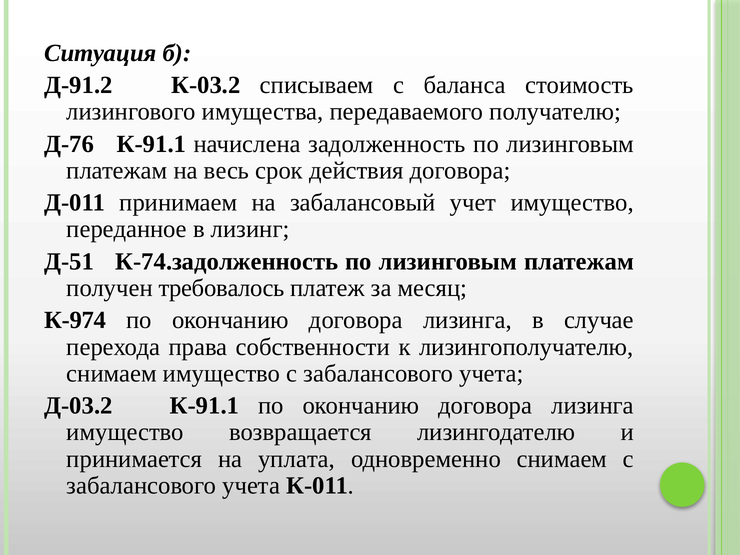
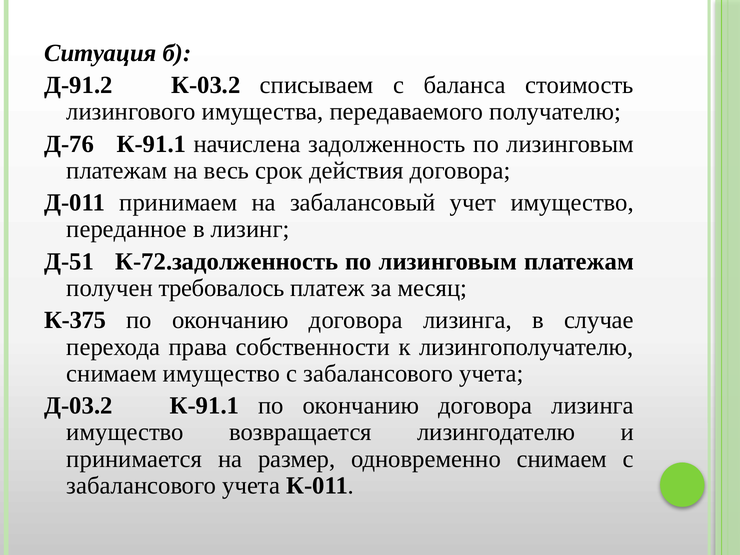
К-74.задолженность: К-74.задолженность -> К-72.задолженность
К-974: К-974 -> К-375
уплата: уплата -> размер
